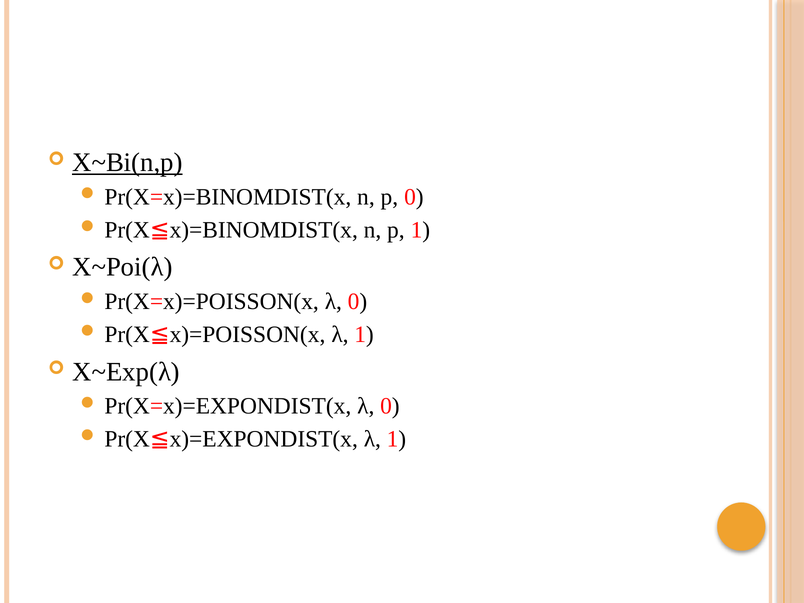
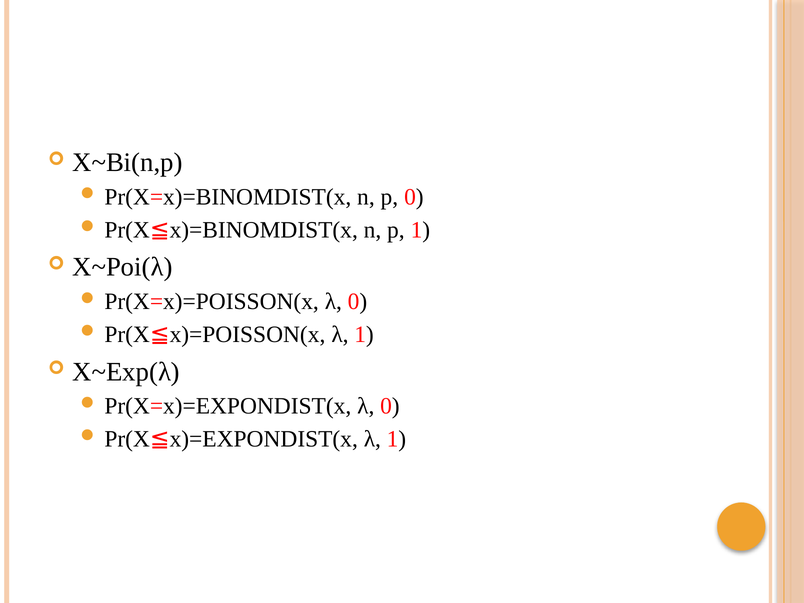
X~Bi(n,p underline: present -> none
